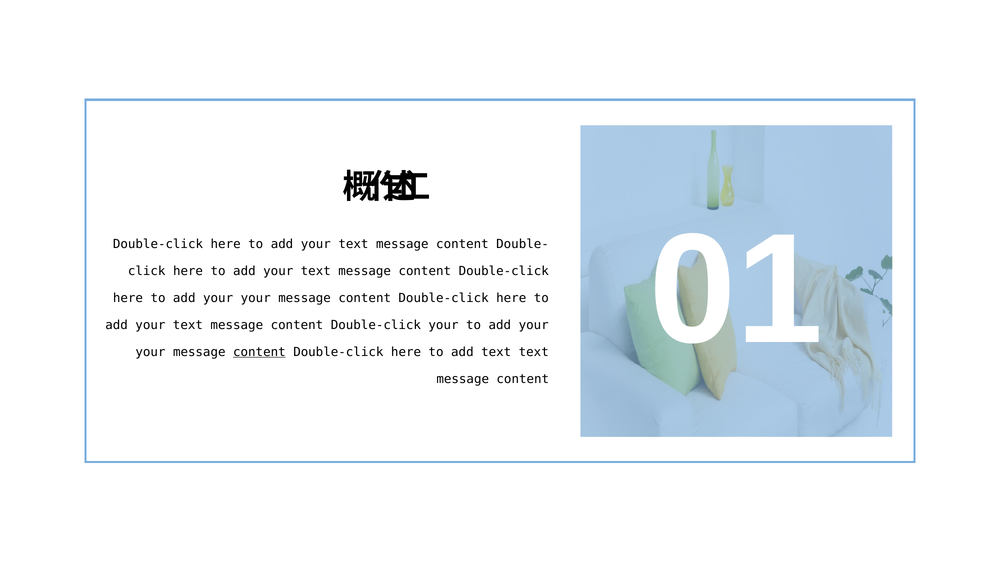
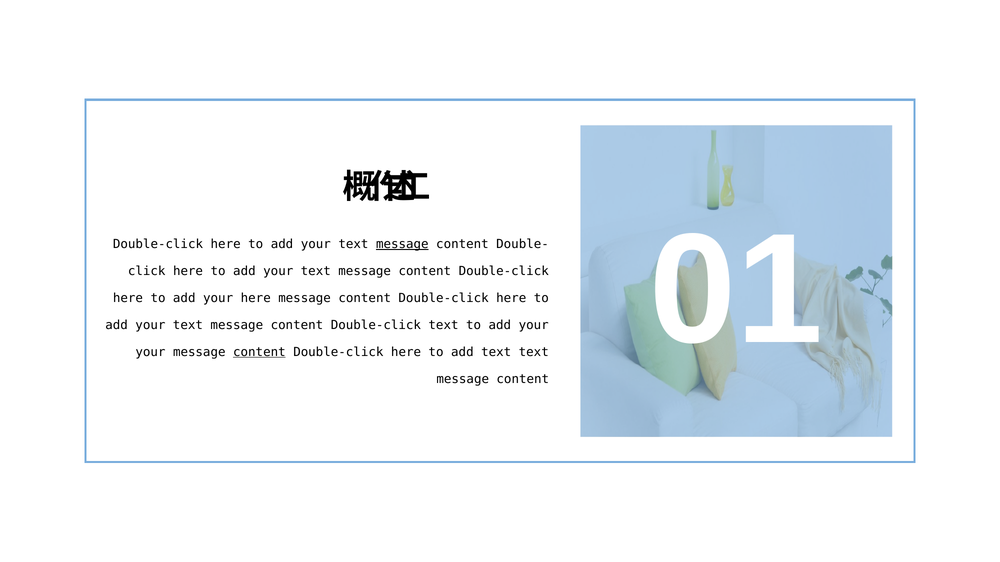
message at (402, 244) underline: none -> present
your at (256, 298): your -> here
Double-click your: your -> text
